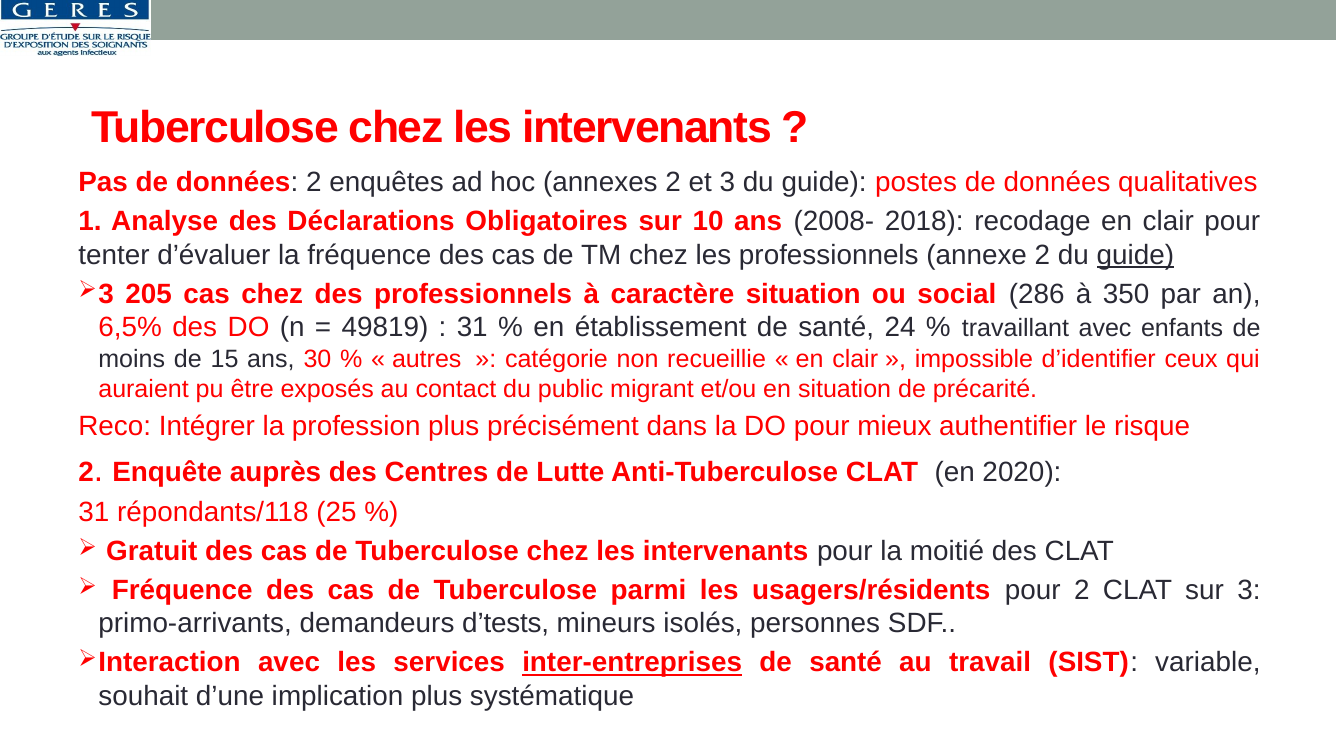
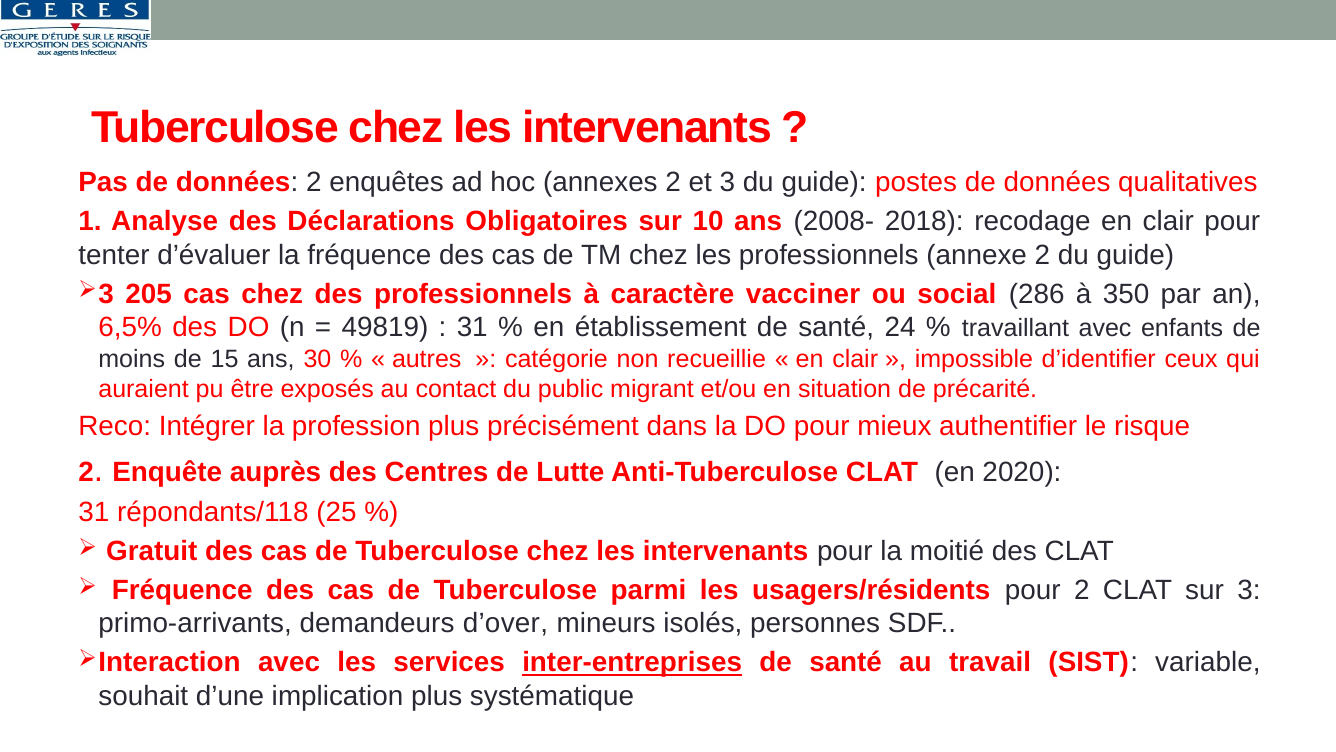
guide at (1135, 255) underline: present -> none
caractère situation: situation -> vacciner
d’tests: d’tests -> d’over
